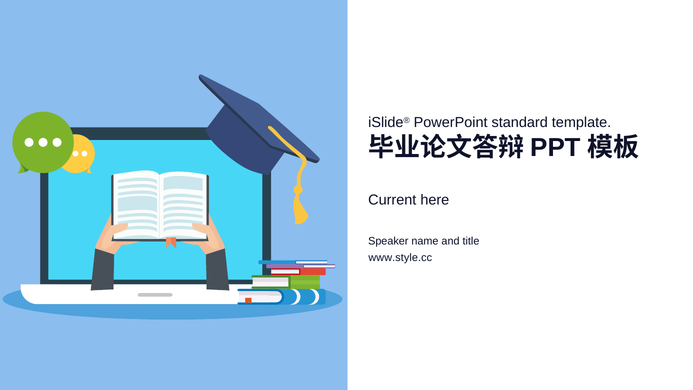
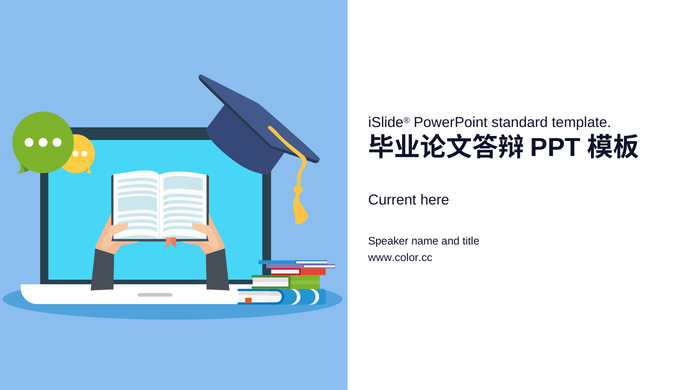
www.style.cc: www.style.cc -> www.color.cc
